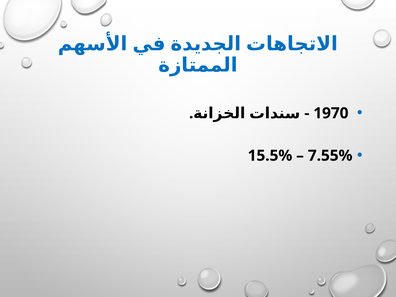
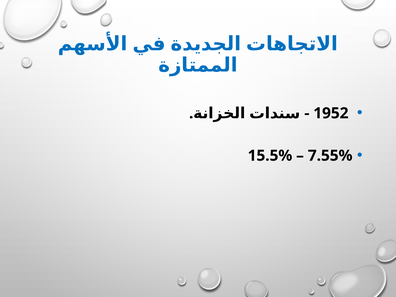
1970: 1970 -> 1952
